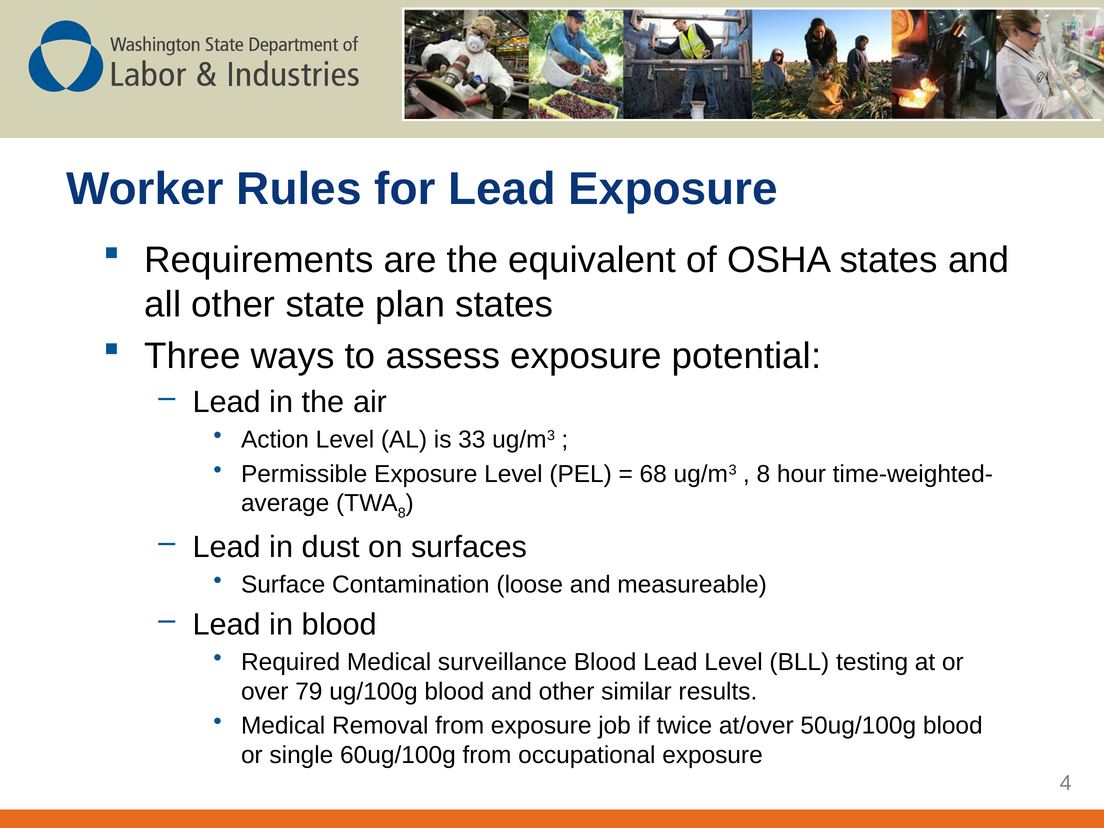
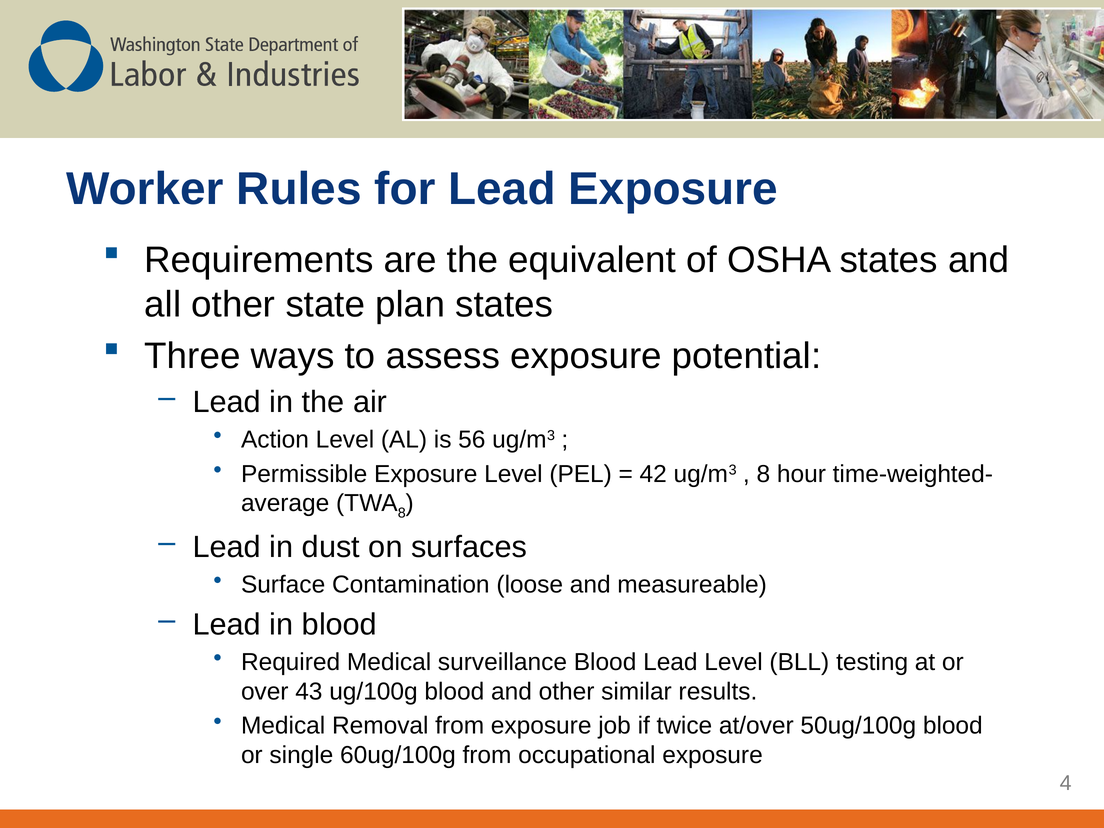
33: 33 -> 56
68: 68 -> 42
79: 79 -> 43
